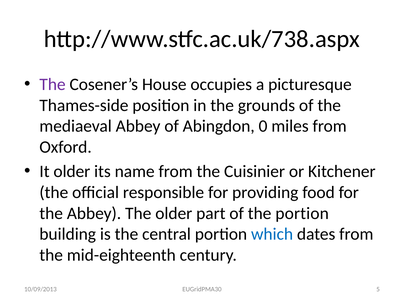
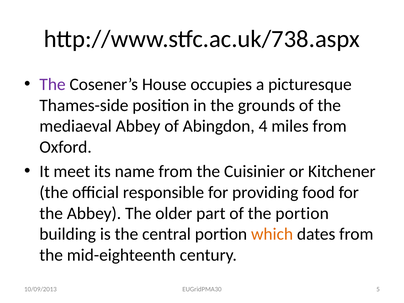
0: 0 -> 4
It older: older -> meet
which colour: blue -> orange
